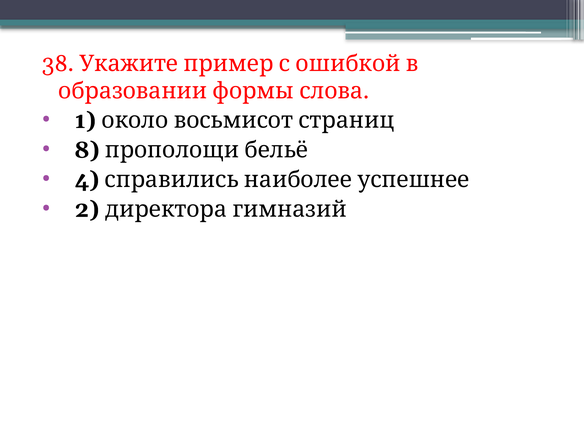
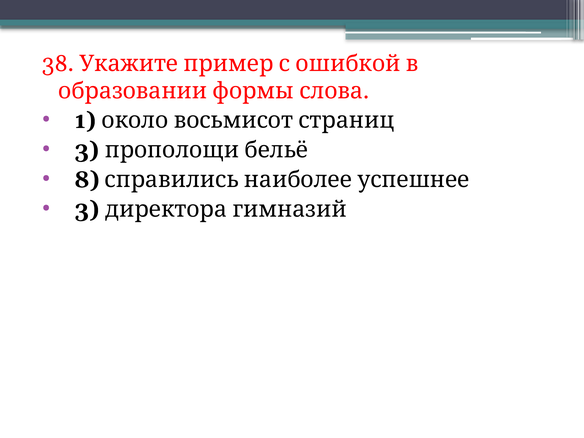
8 at (87, 150): 8 -> 3
4: 4 -> 8
2 at (87, 209): 2 -> 3
